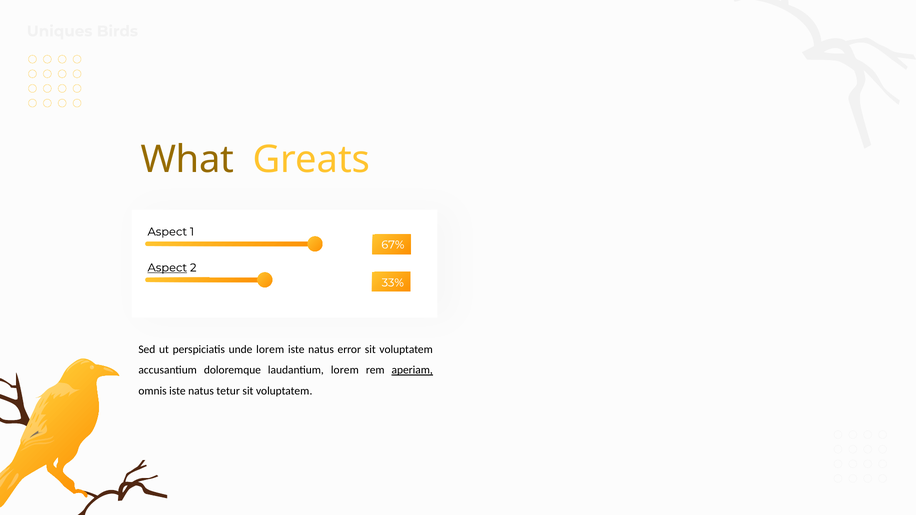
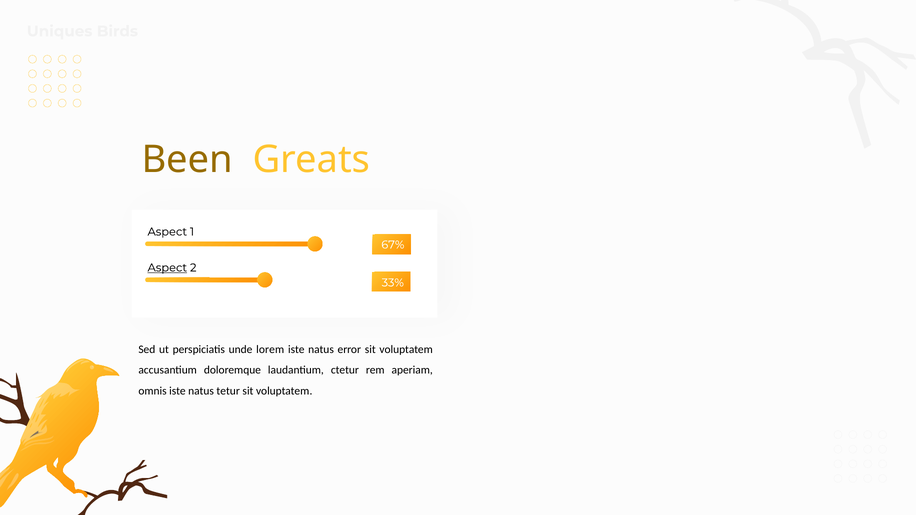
What: What -> Been
laudantium lorem: lorem -> ctetur
aperiam underline: present -> none
